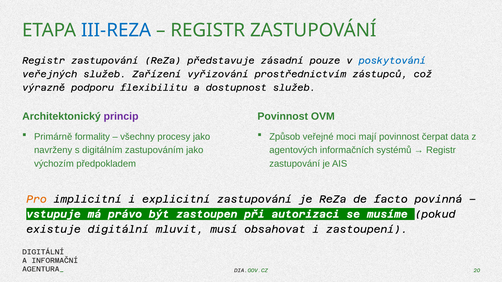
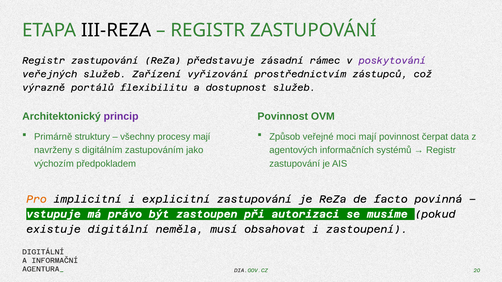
III-REZA colour: blue -> black
pouze: pouze -> rámec
poskytování colour: blue -> purple
podporu: podporu -> portálů
formality: formality -> struktury
procesy jako: jako -> mají
mluvit: mluvit -> neměla
